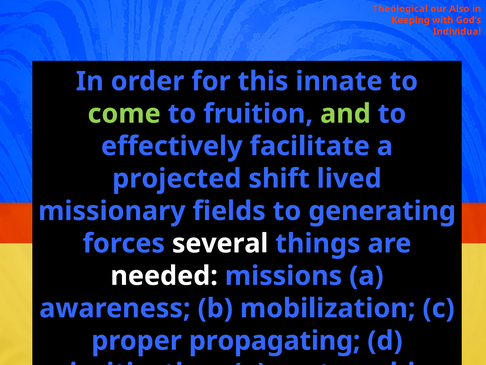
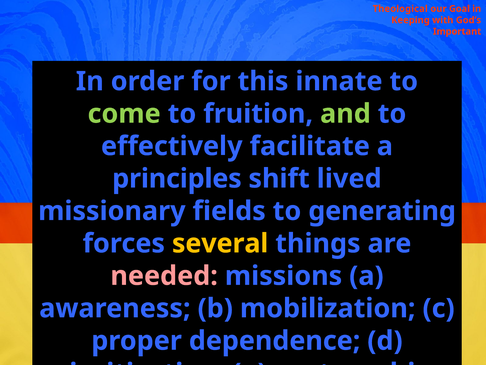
Also: Also -> Goal
Individual: Individual -> Important
projected: projected -> principles
several colour: white -> yellow
needed colour: white -> pink
propagating: propagating -> dependence
